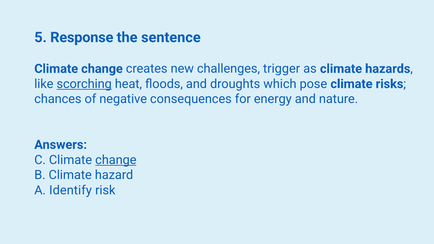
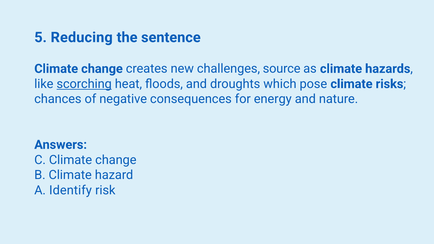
Response: Response -> Reducing
trigger: trigger -> source
change at (116, 160) underline: present -> none
